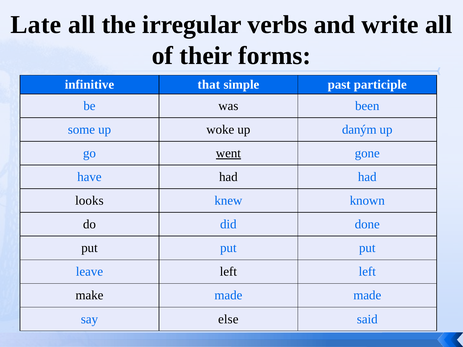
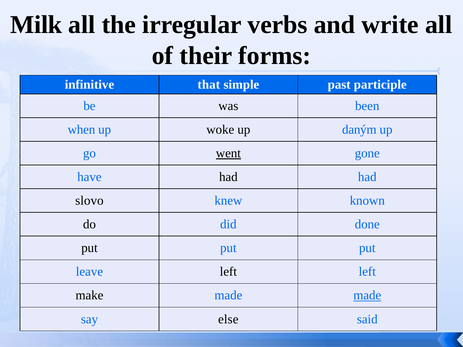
Late: Late -> Milk
some: some -> when
looks: looks -> slovo
made at (367, 296) underline: none -> present
